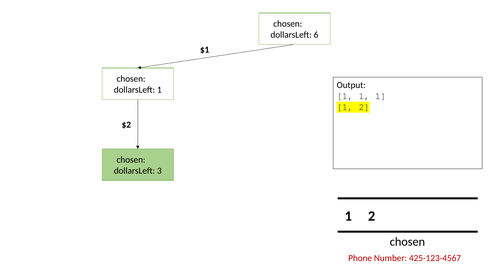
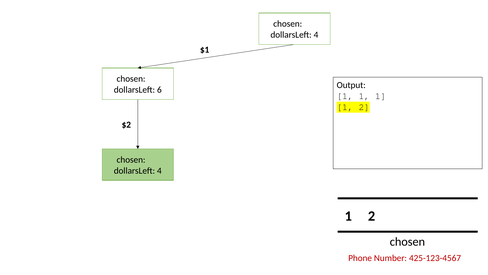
6 at (316, 35): 6 -> 4
dollarsLeft 1: 1 -> 6
3 at (159, 170): 3 -> 4
